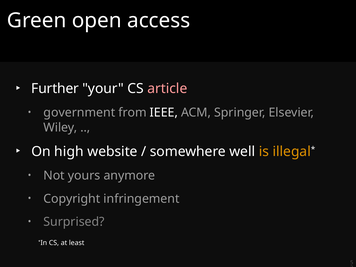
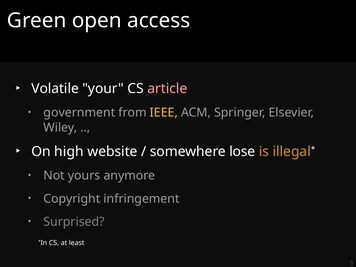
Further: Further -> Volatile
IEEE colour: white -> yellow
well: well -> lose
